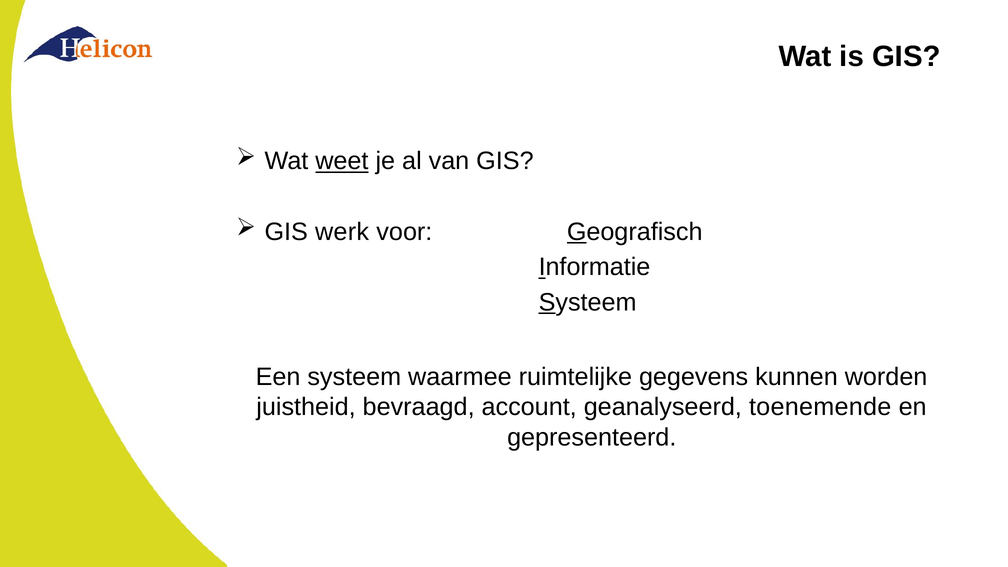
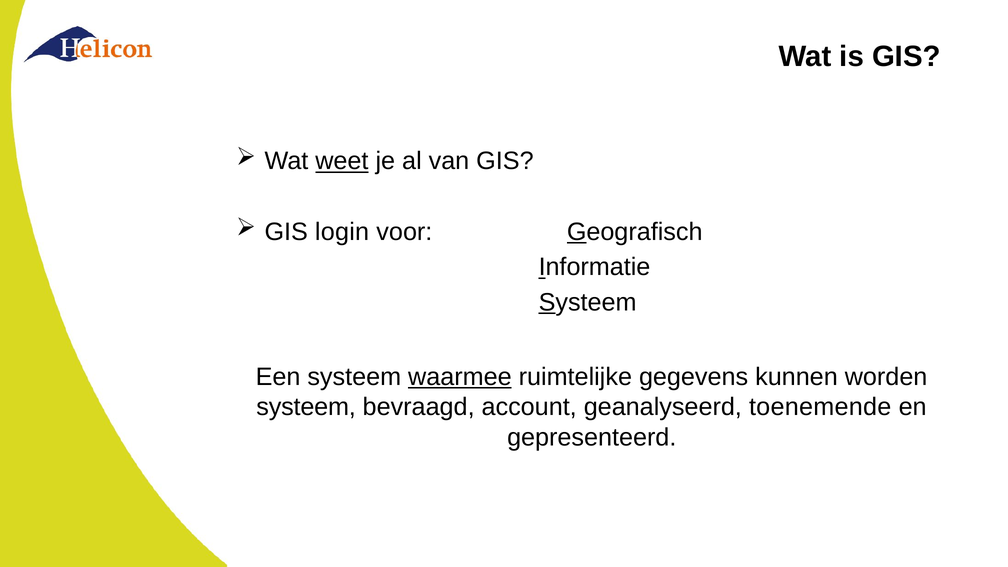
werk: werk -> login
waarmee underline: none -> present
juistheid at (306, 407): juistheid -> systeem
